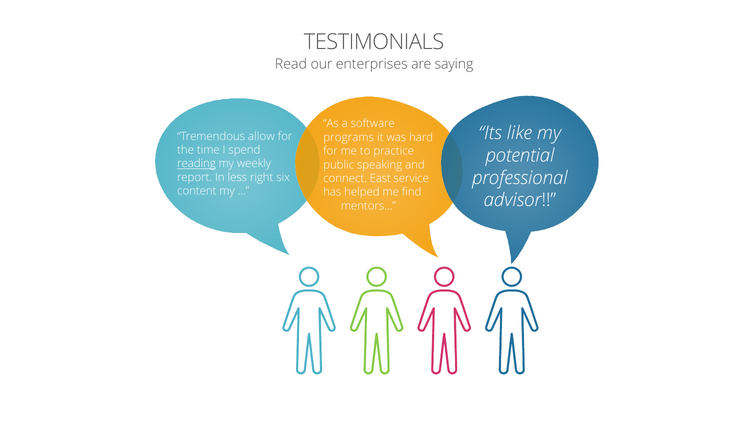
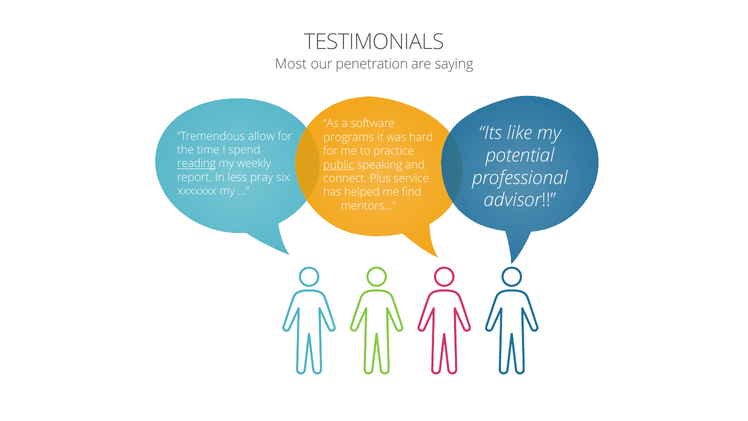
Read: Read -> Most
enterprises: enterprises -> penetration
public underline: none -> present
right: right -> pray
East: East -> Plus
content: content -> xxxxxxx
